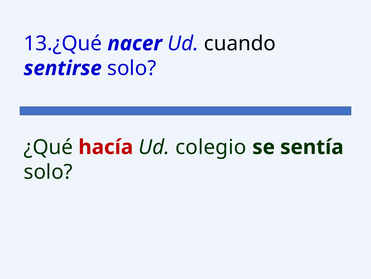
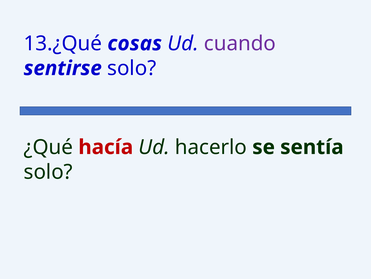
nacer: nacer -> cosas
cuando colour: black -> purple
colegio: colegio -> hacerlo
